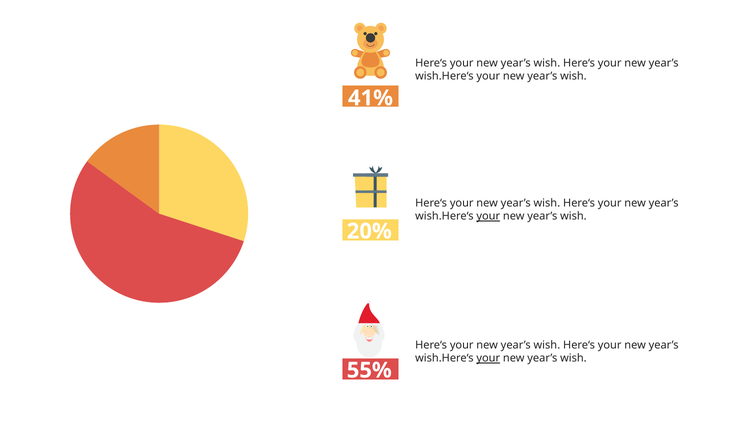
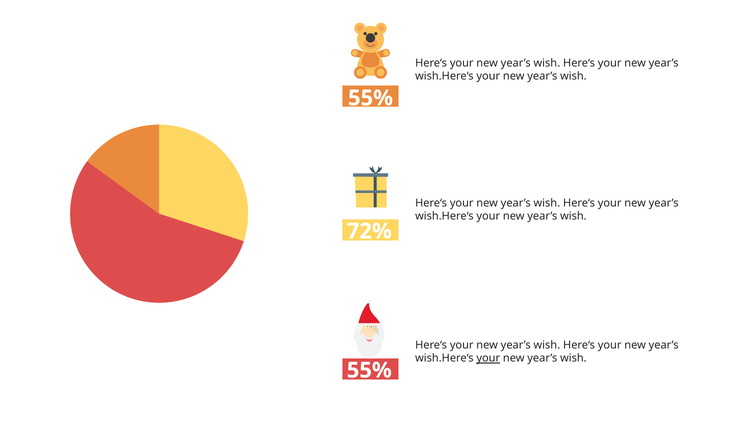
41% at (370, 98): 41% -> 55%
your at (488, 216) underline: present -> none
20%: 20% -> 72%
